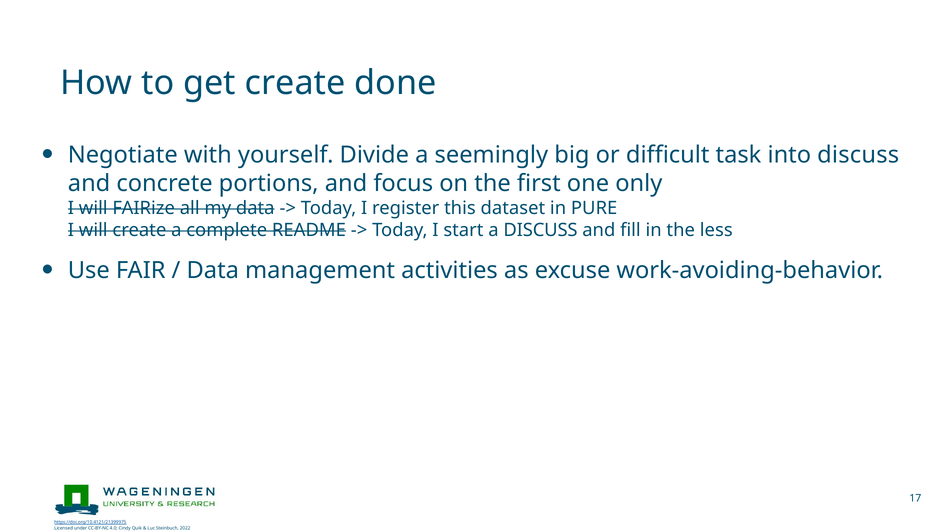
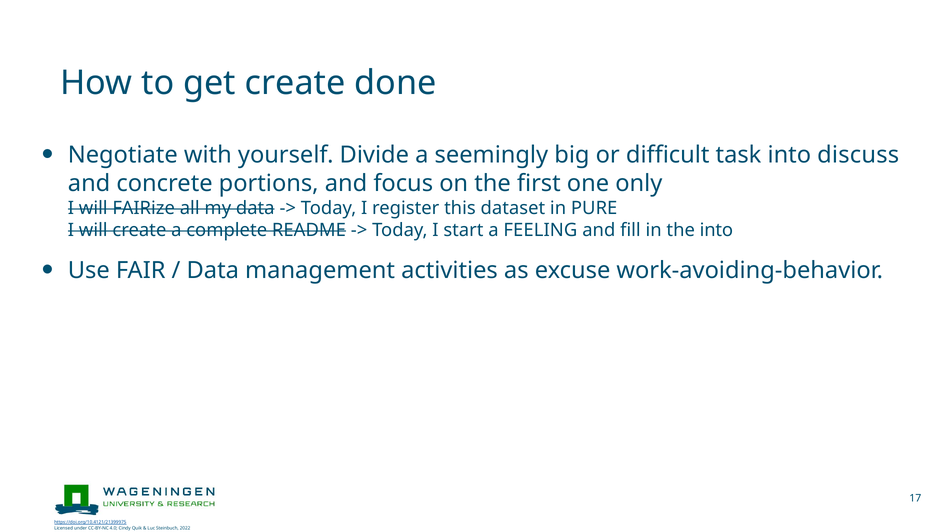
a DISCUSS: DISCUSS -> FEELING
the less: less -> into
